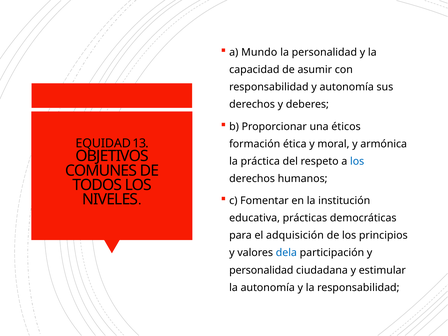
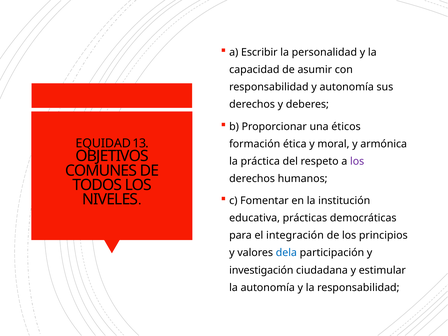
Mundo: Mundo -> Escribir
los at (357, 161) colour: blue -> purple
adquisición: adquisición -> integración
personalidad at (261, 270): personalidad -> investigación
